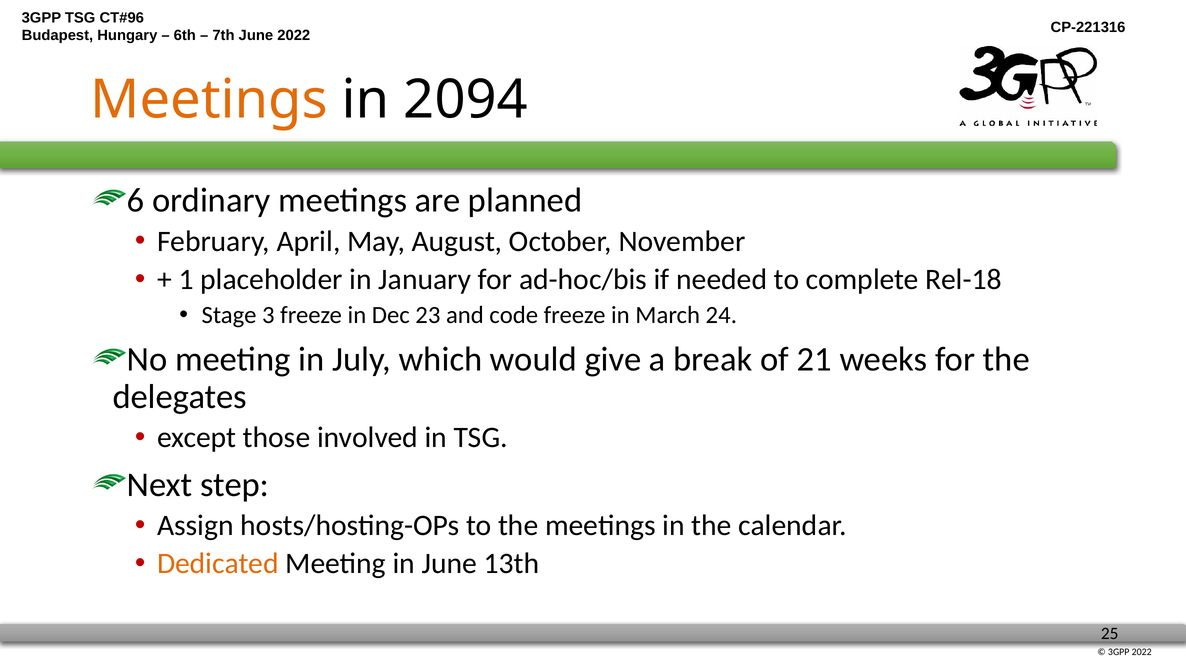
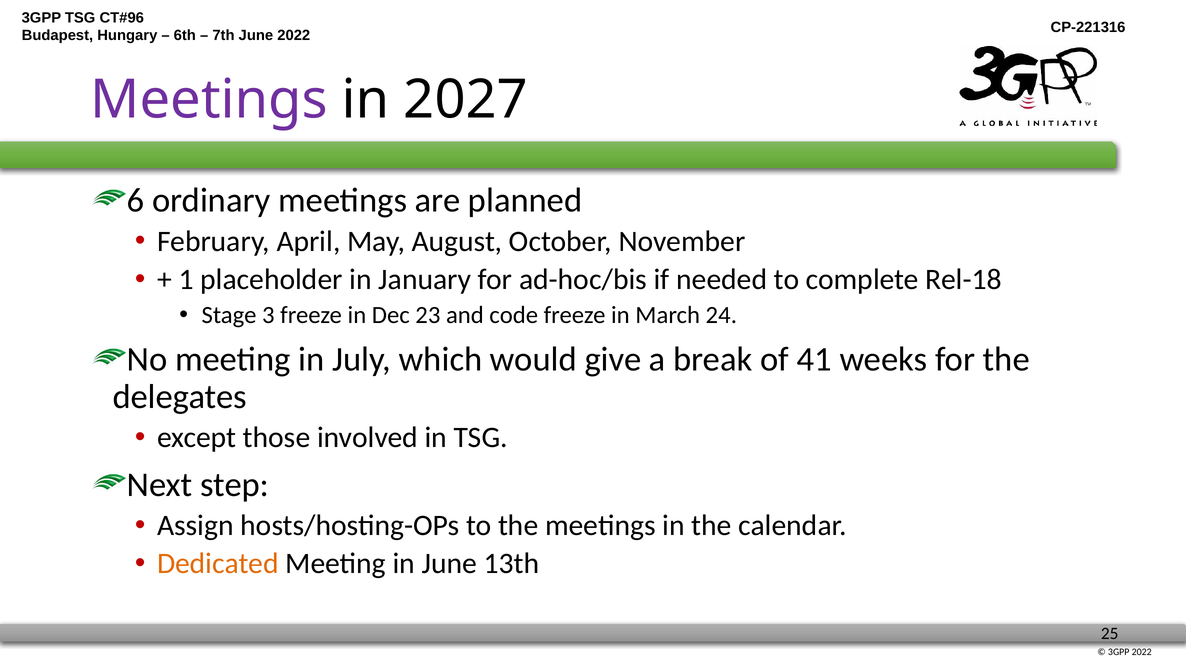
Meetings at (209, 100) colour: orange -> purple
2094: 2094 -> 2027
21: 21 -> 41
